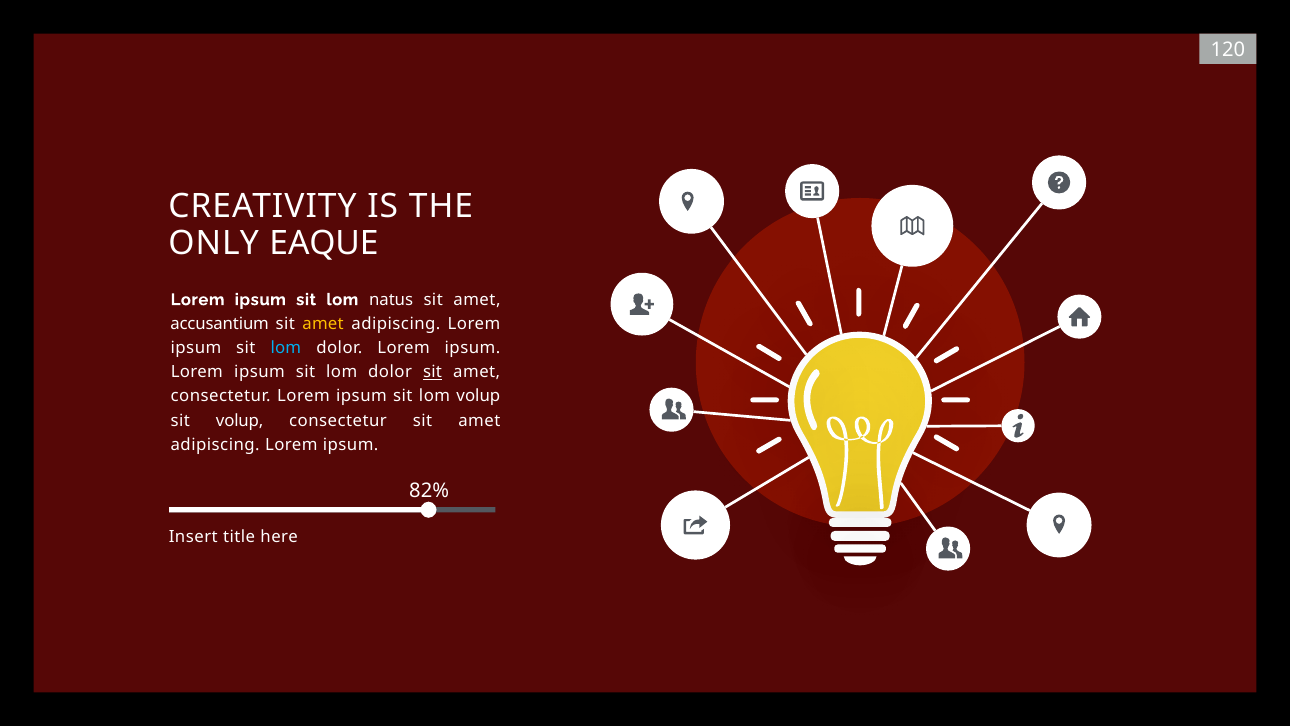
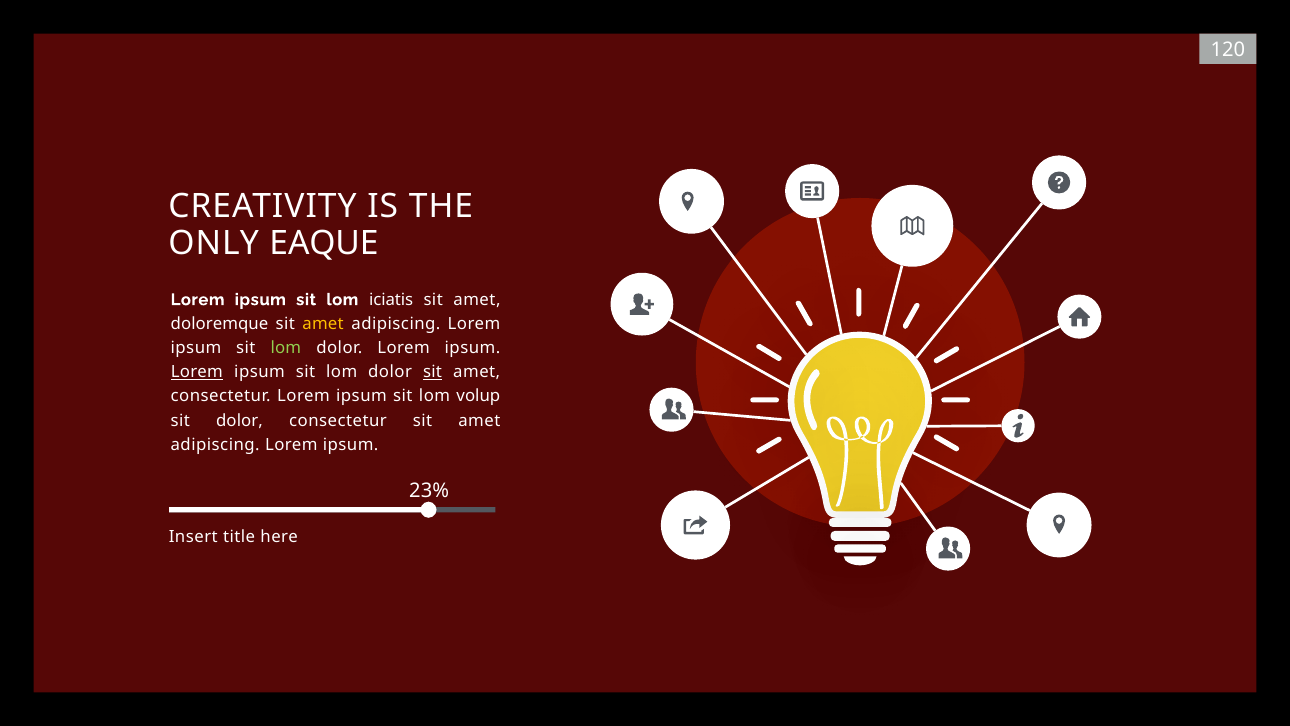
natus: natus -> iciatis
accusantium: accusantium -> doloremque
lom at (286, 348) colour: light blue -> light green
Lorem at (197, 372) underline: none -> present
sit volup: volup -> dolor
82%: 82% -> 23%
